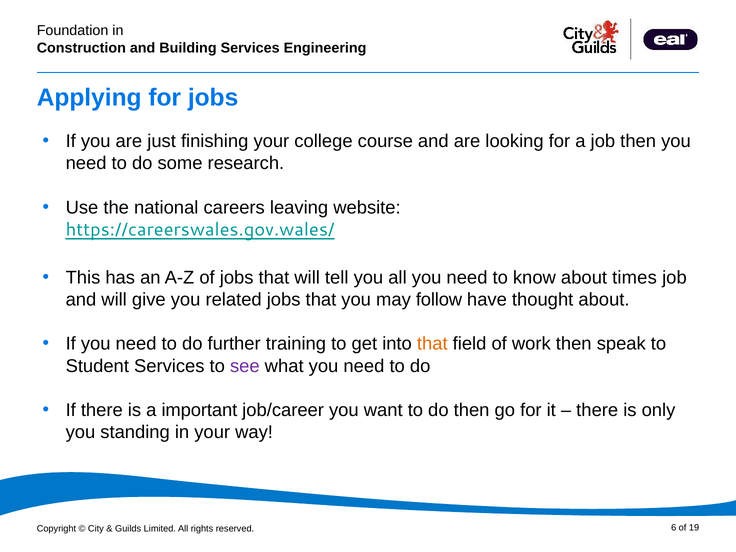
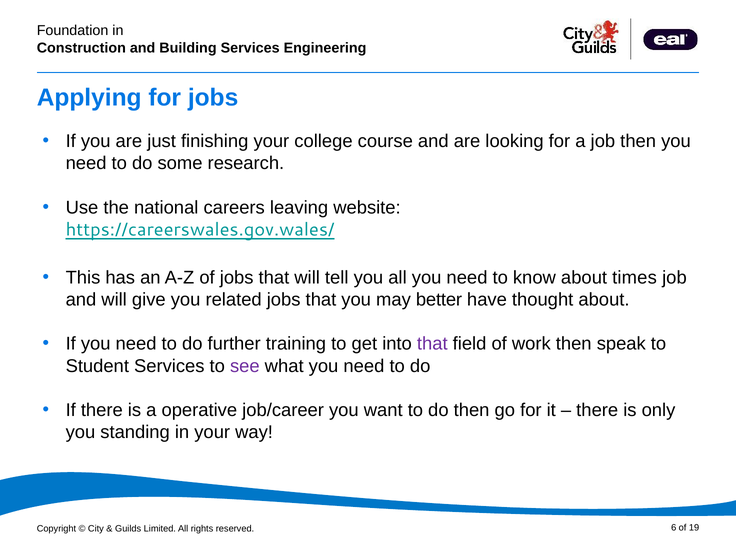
follow: follow -> better
that at (432, 344) colour: orange -> purple
important: important -> operative
